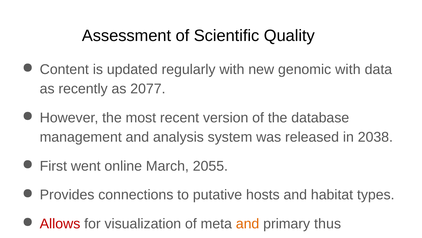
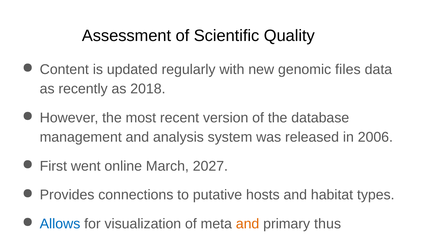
genomic with: with -> files
2077: 2077 -> 2018
2038: 2038 -> 2006
2055: 2055 -> 2027
Allows colour: red -> blue
